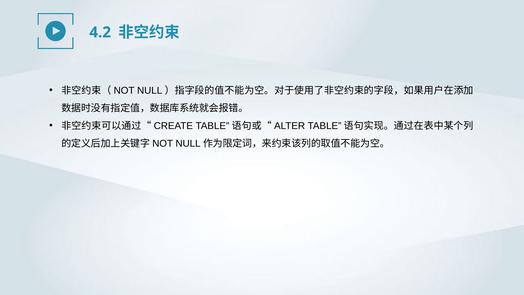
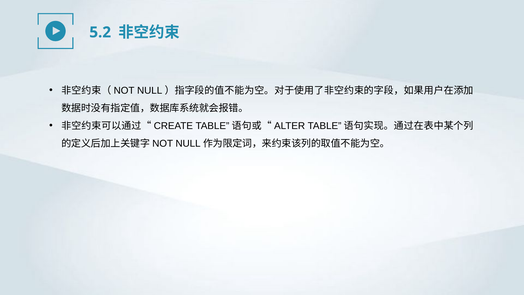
4.2: 4.2 -> 5.2
